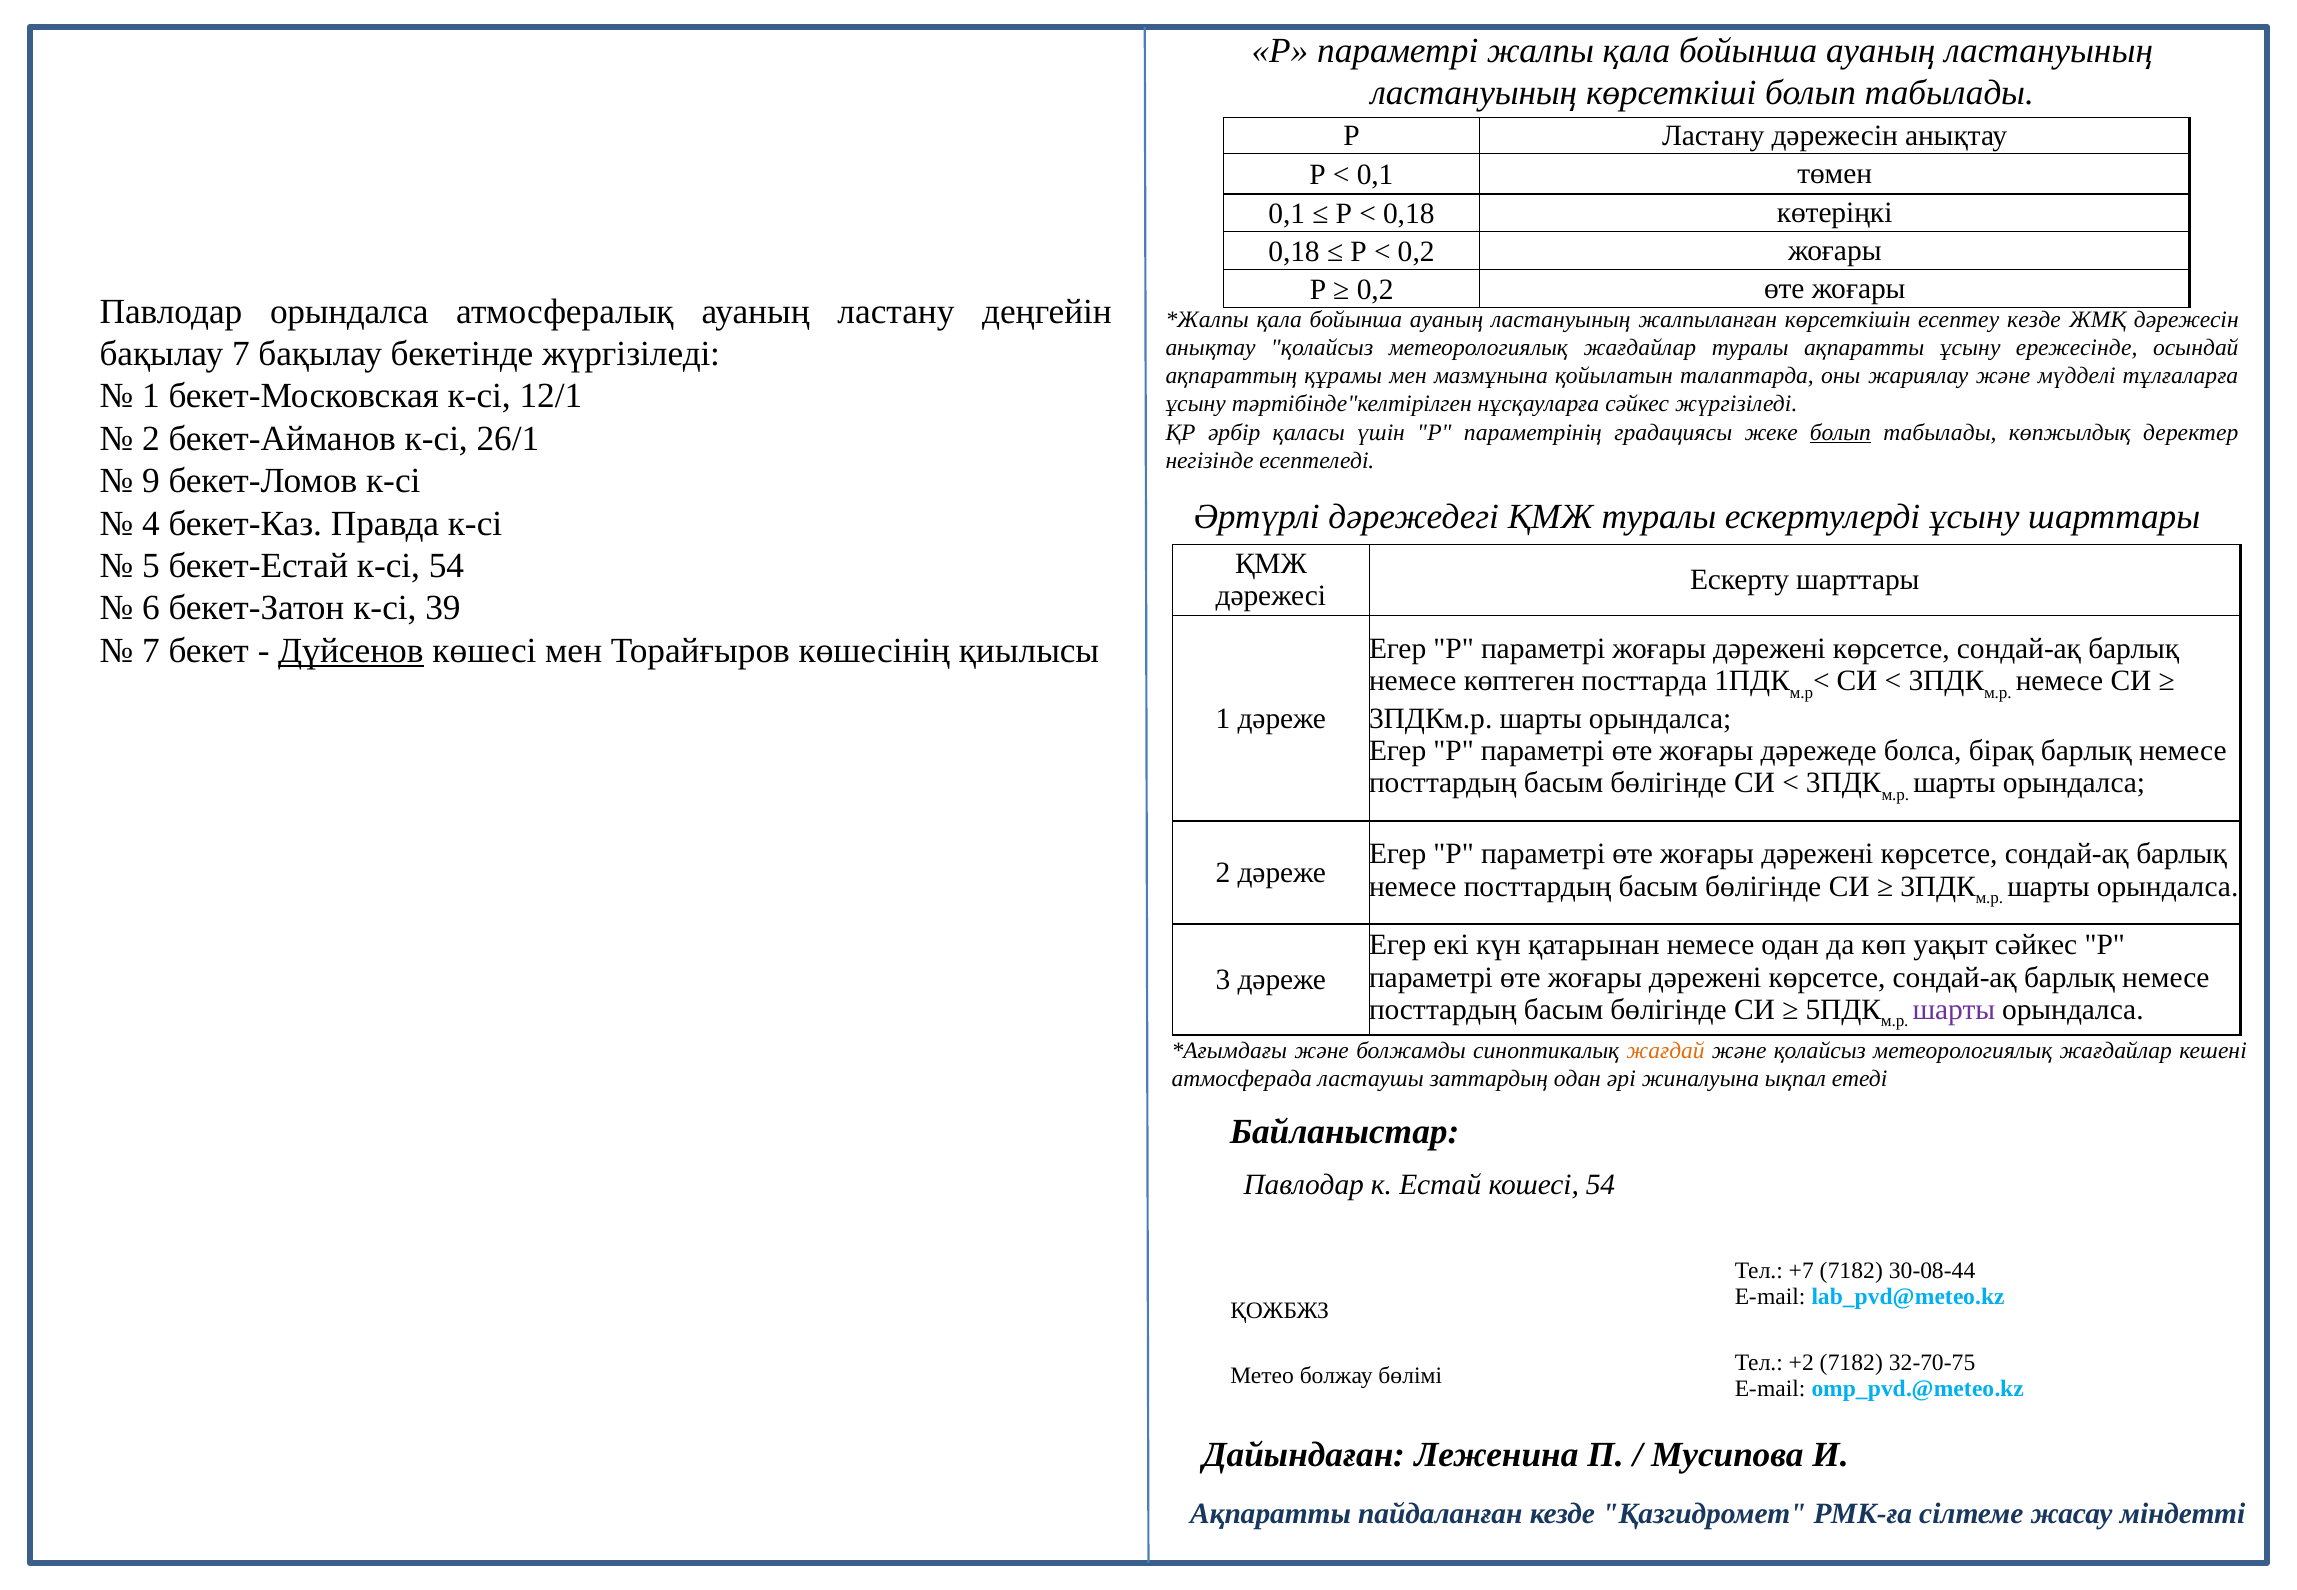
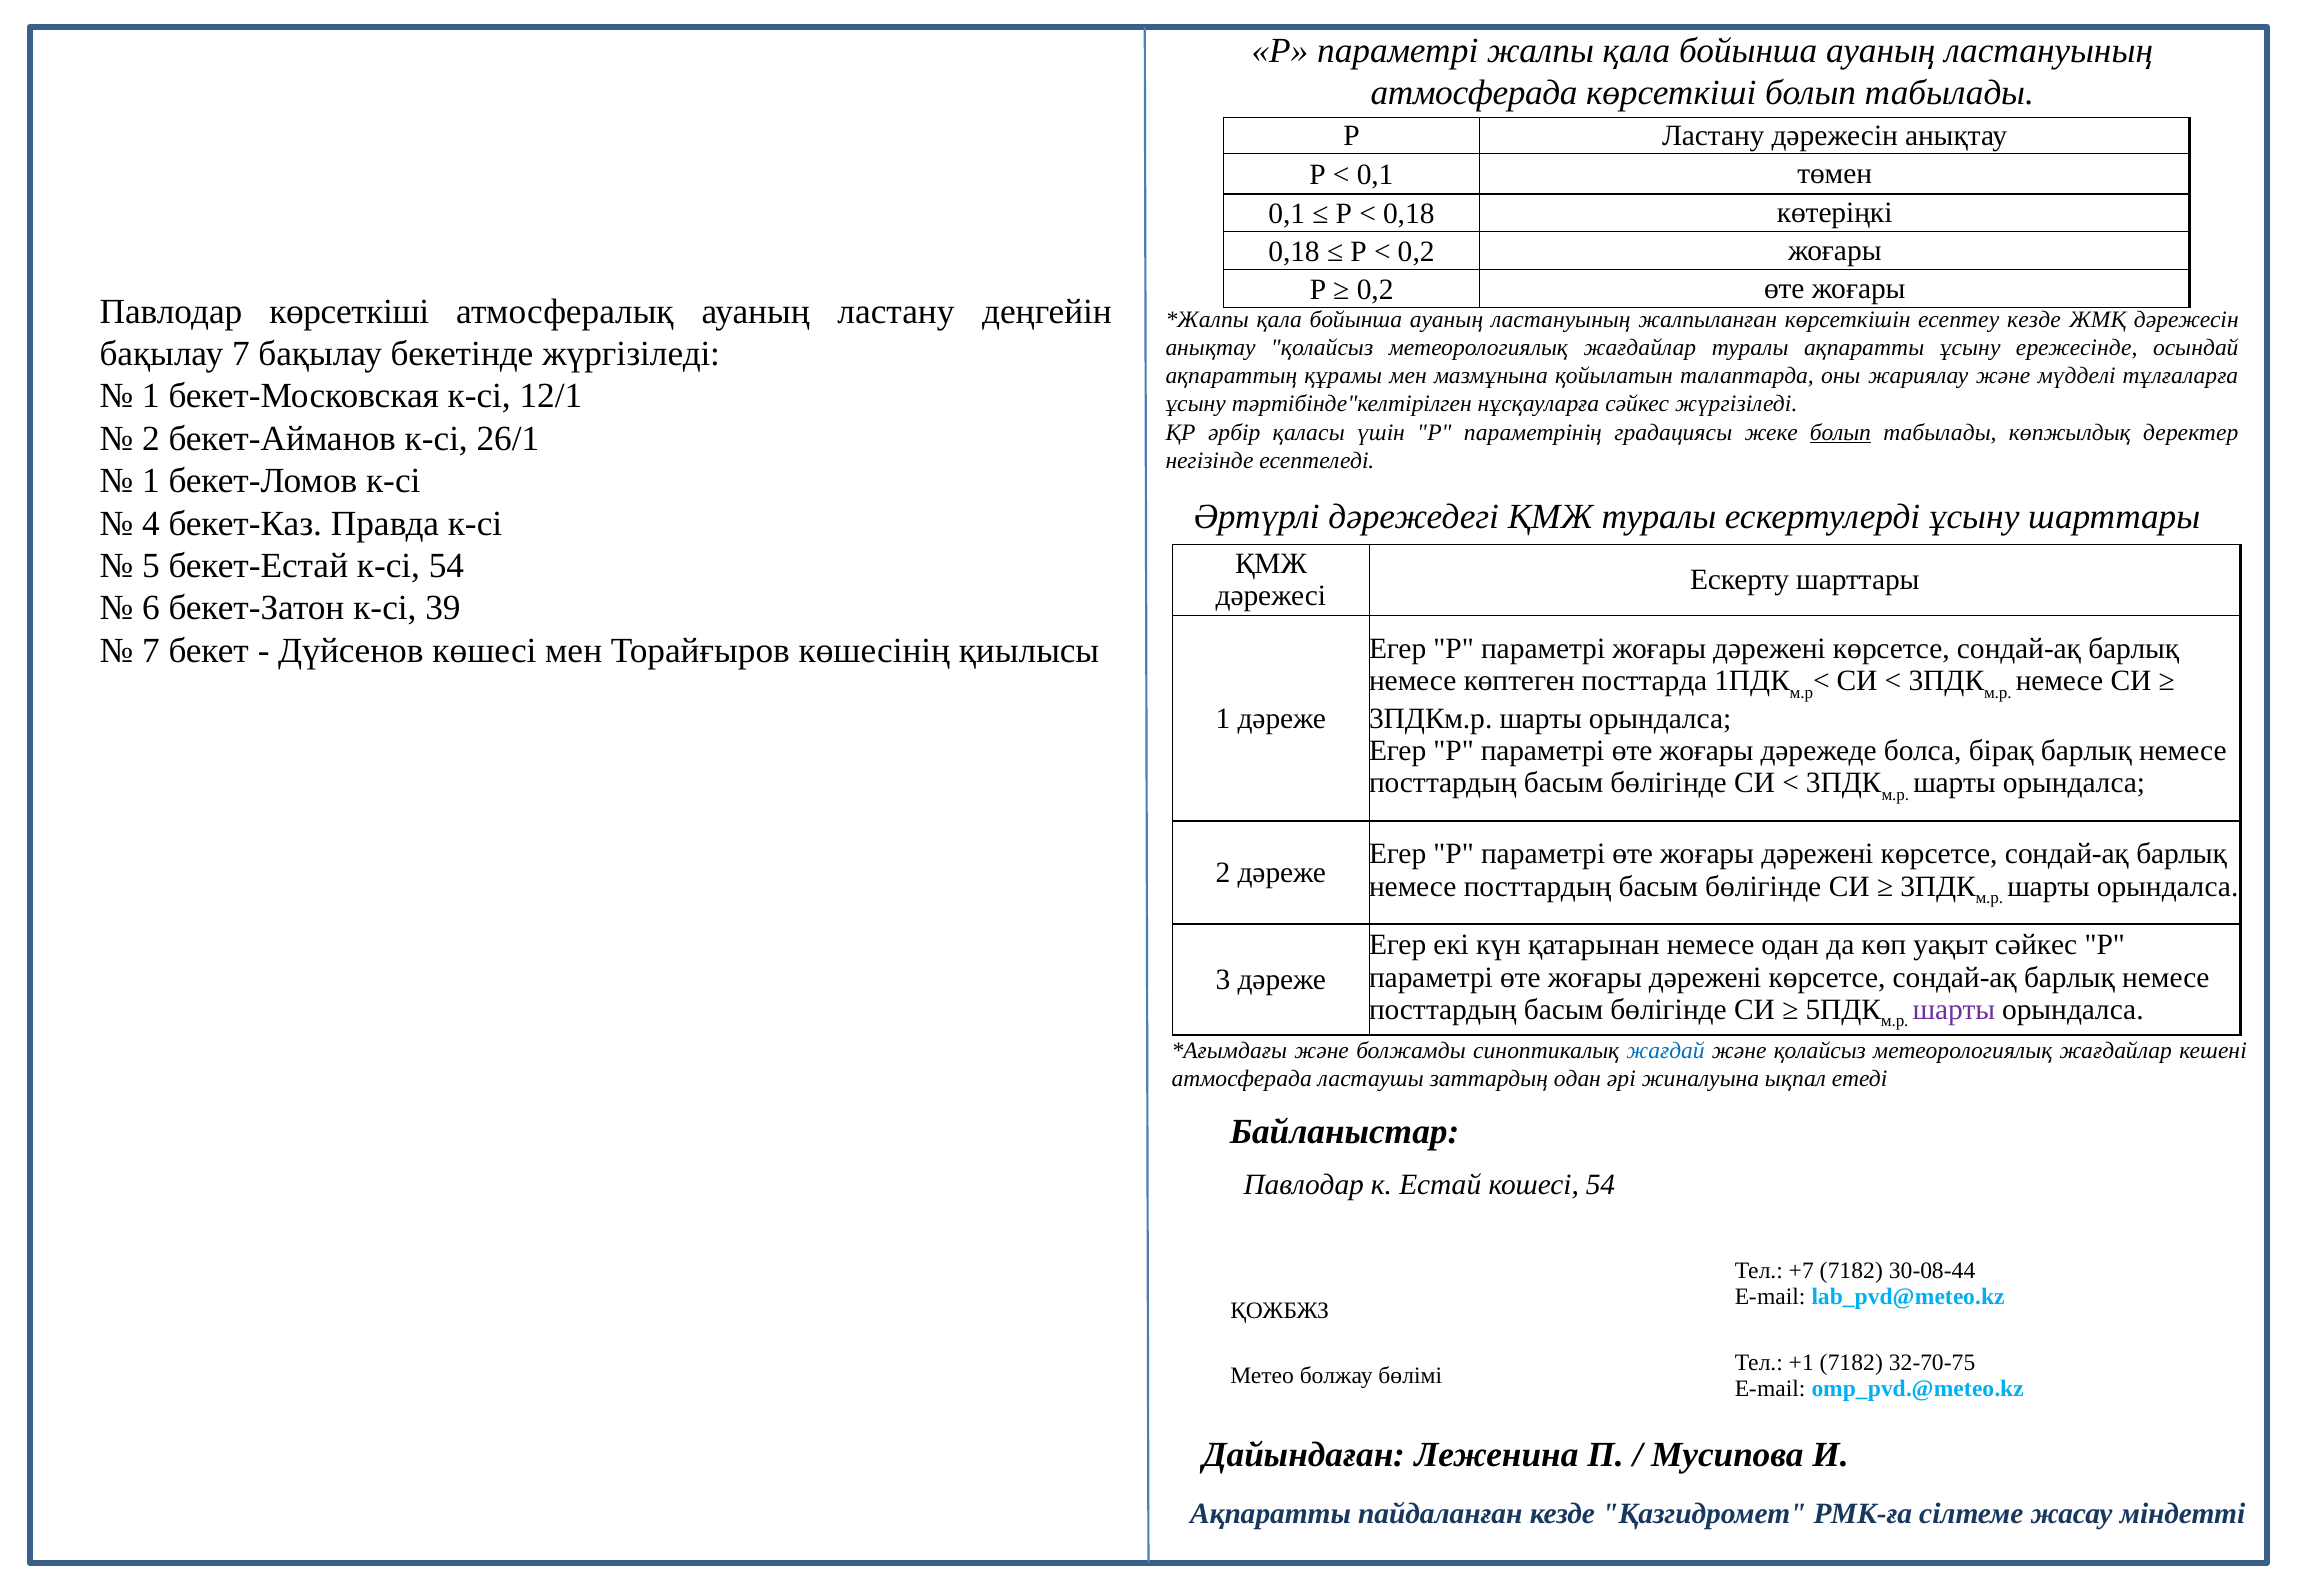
ластануының at (1474, 93): ластануының -> атмосферада
Павлодар орындалса: орындалса -> көрсеткіші
9 at (151, 481): 9 -> 1
Дүйсенов underline: present -> none
жағдай colour: orange -> blue
+2: +2 -> +1
